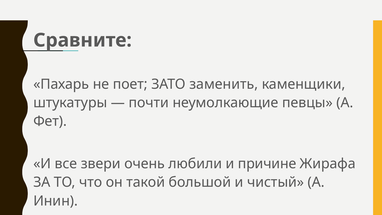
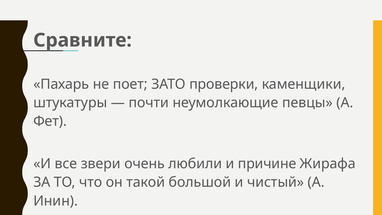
заменить: заменить -> проверки
